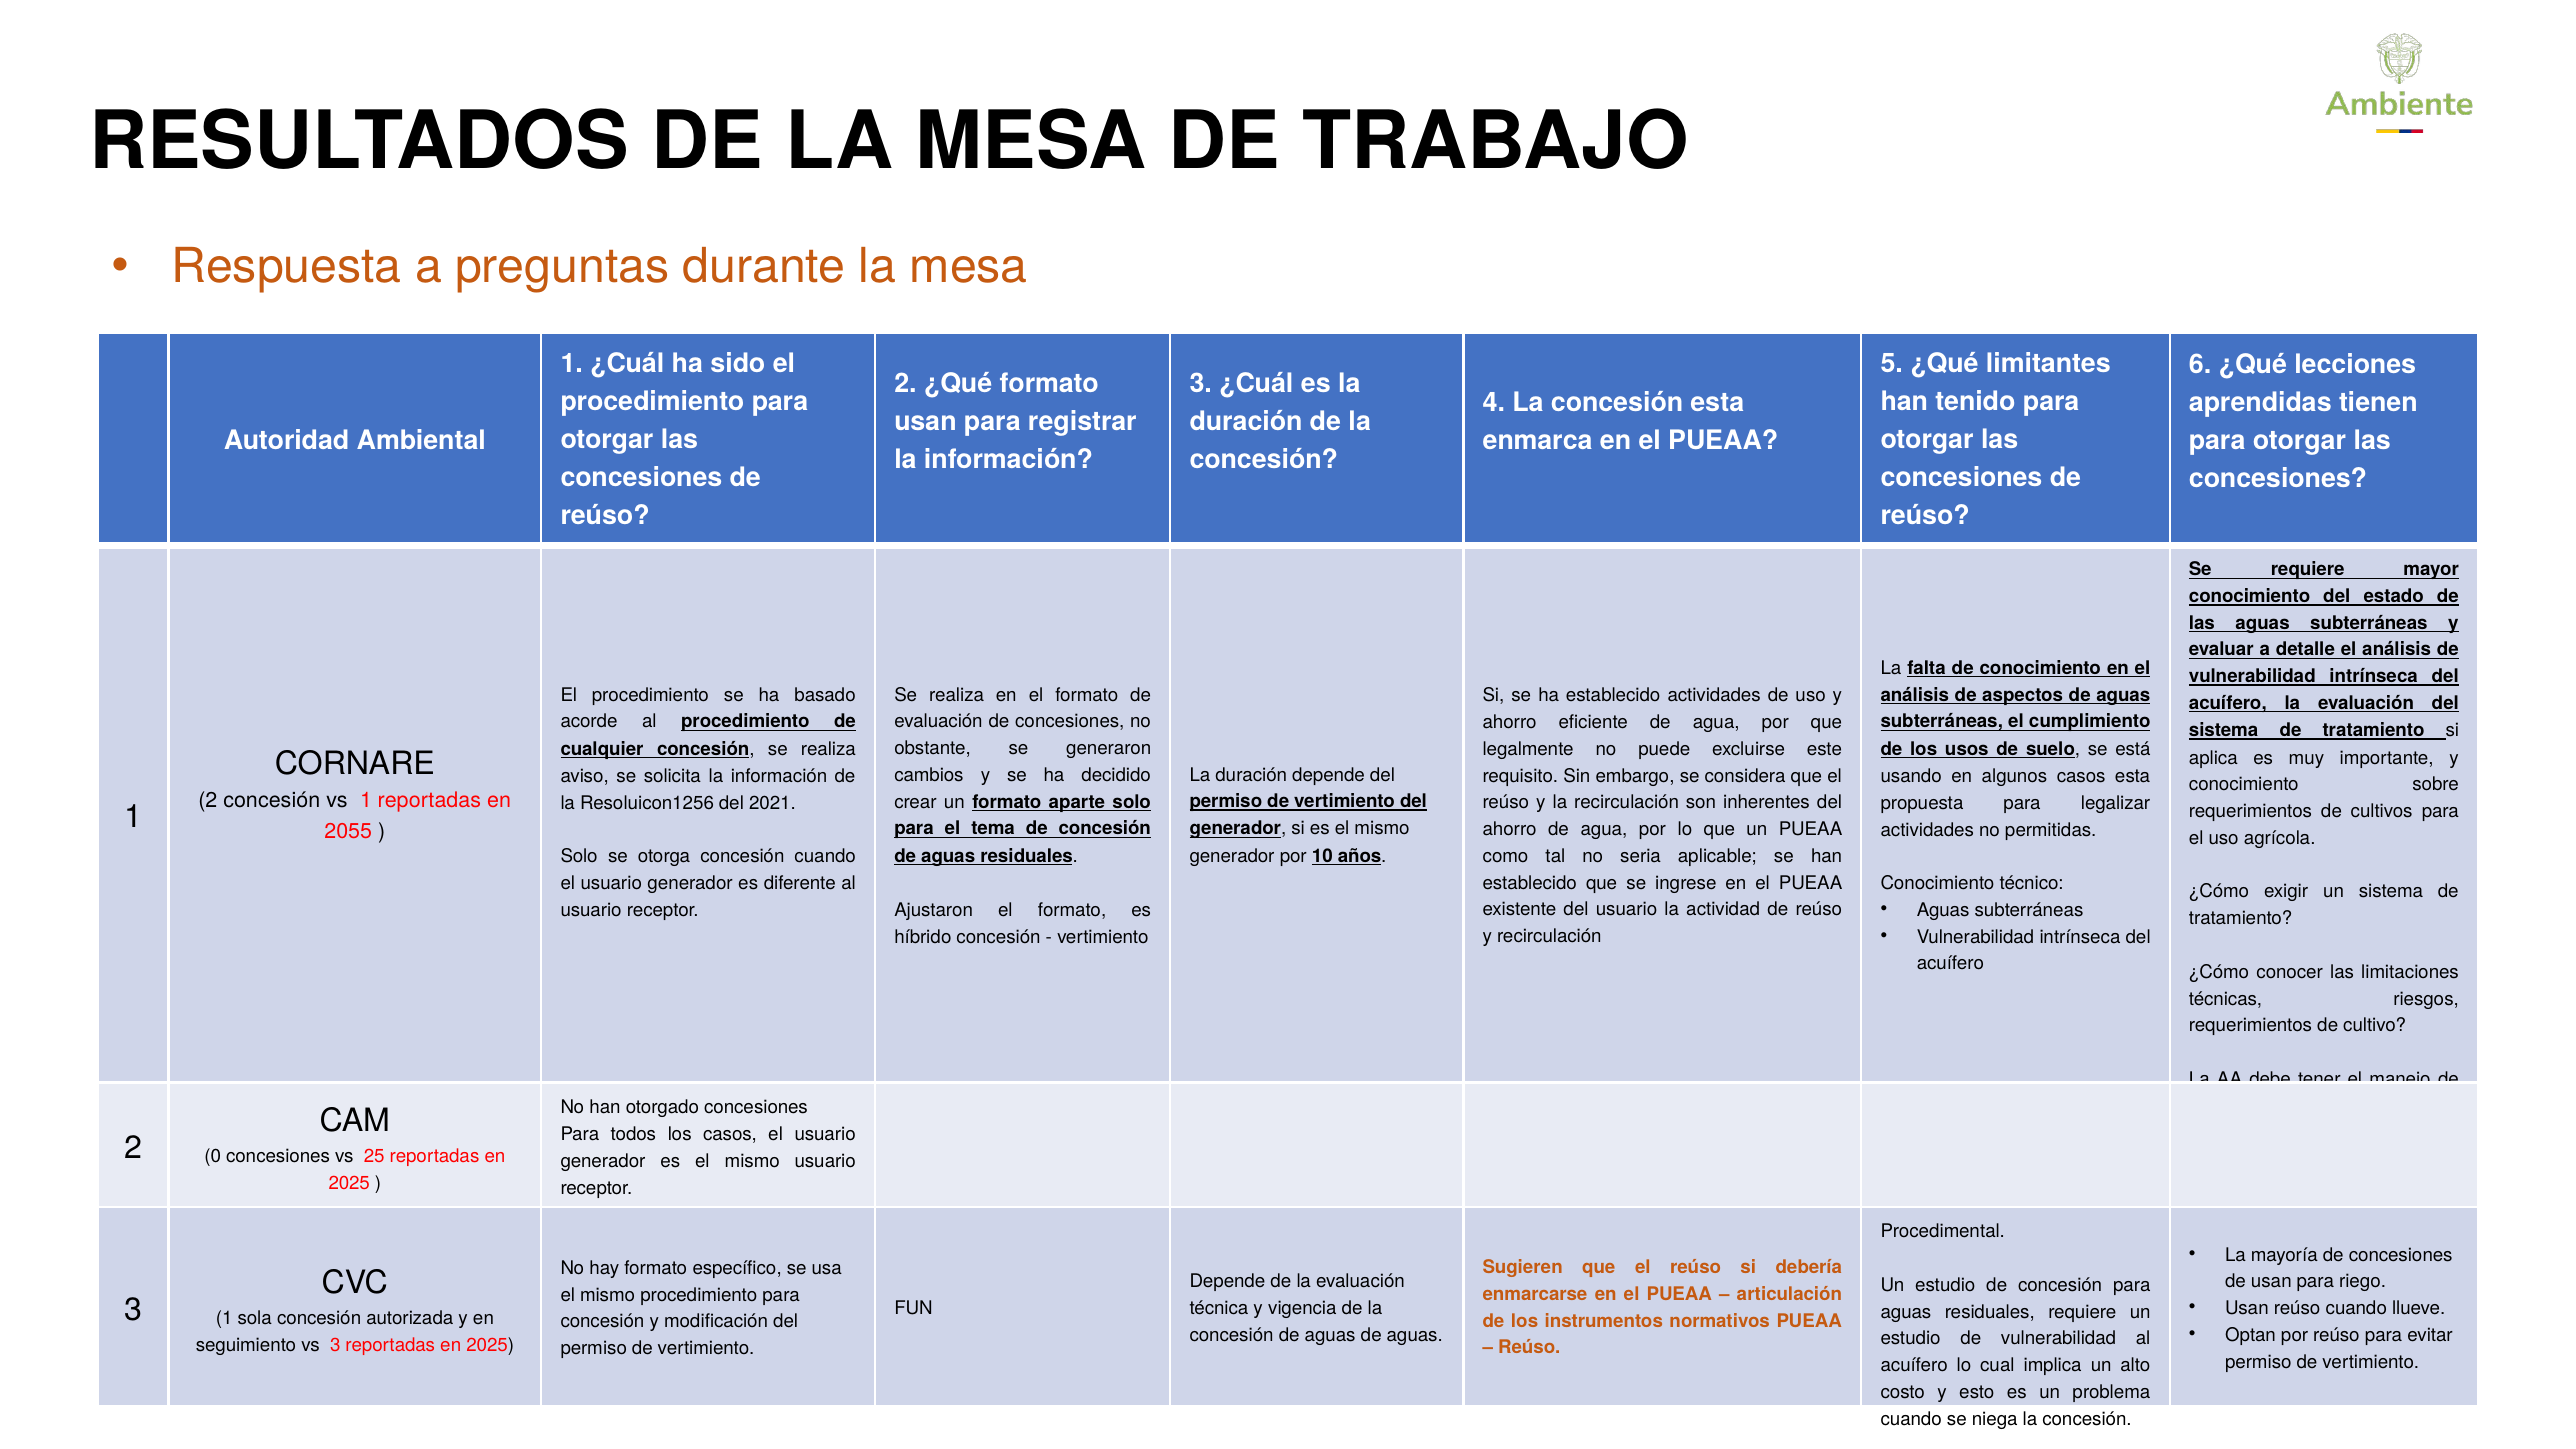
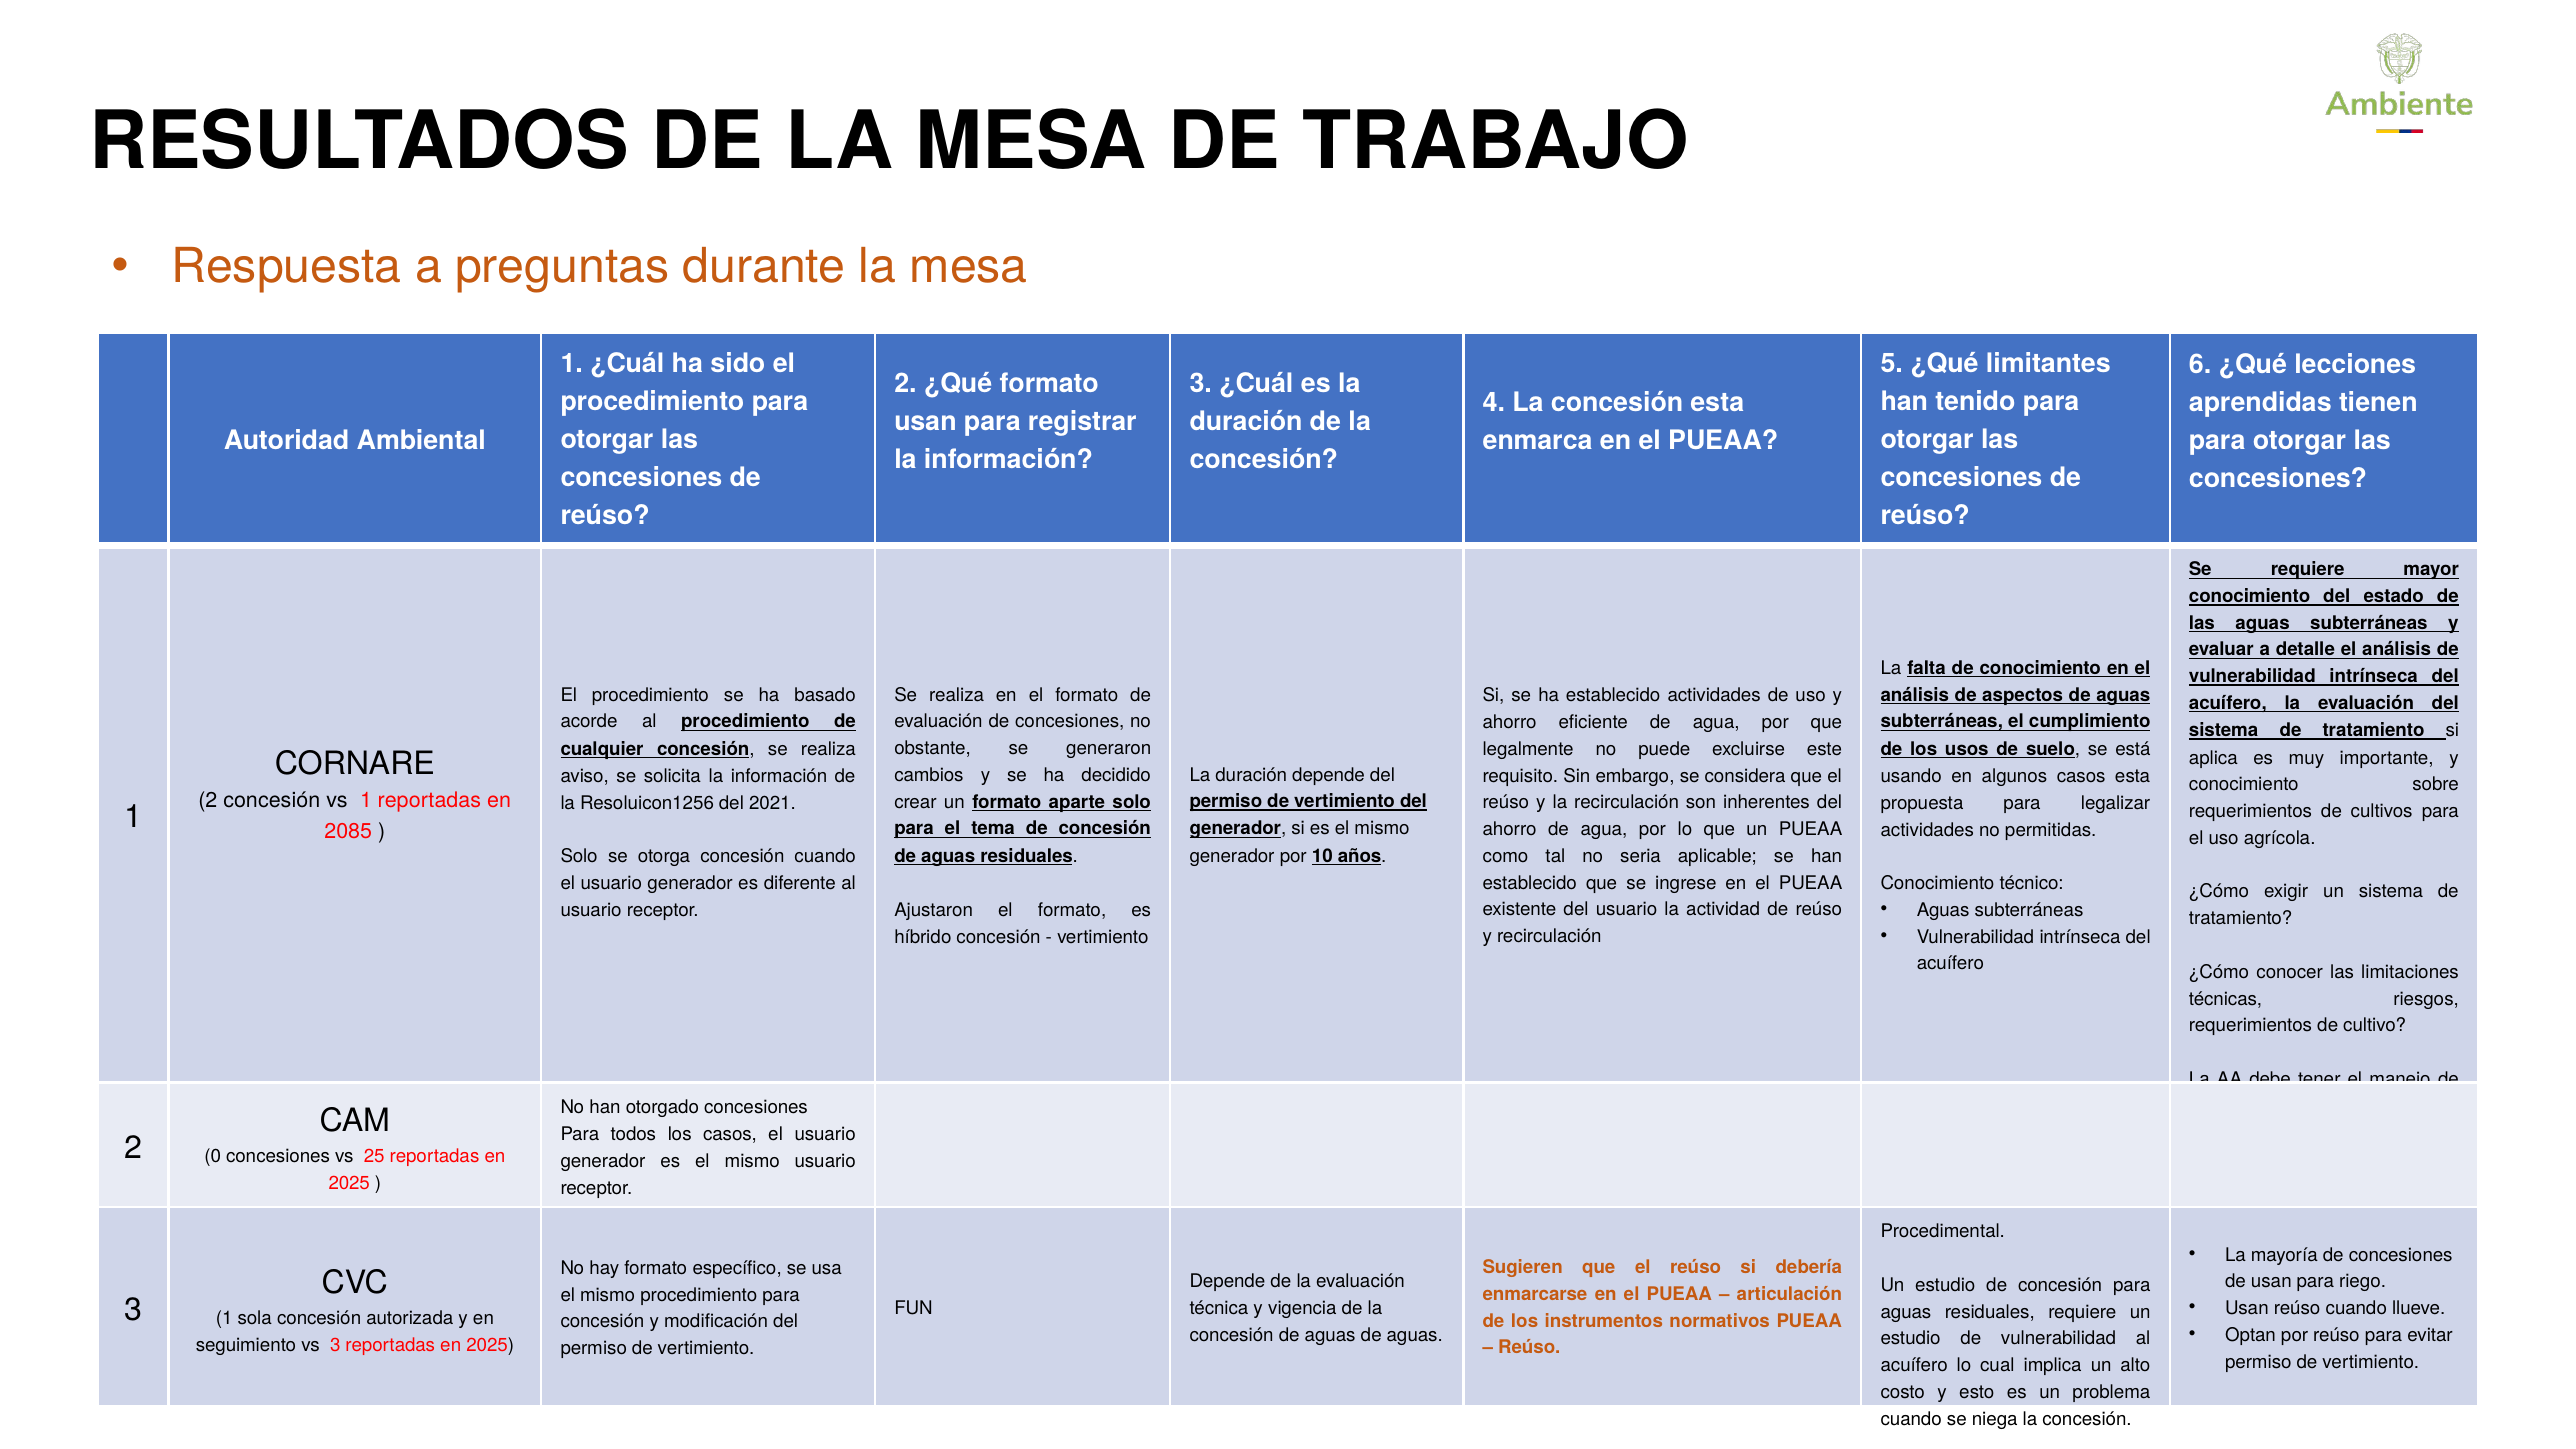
2055: 2055 -> 2085
